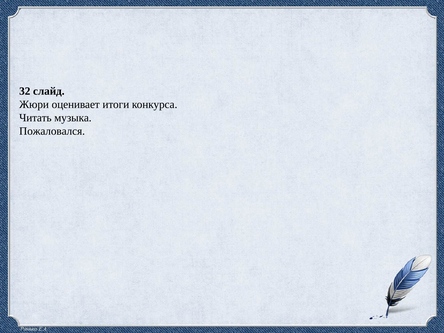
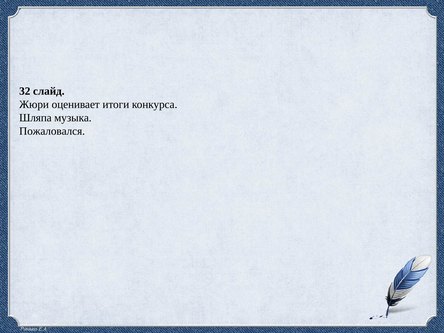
Читать: Читать -> Шляпа
